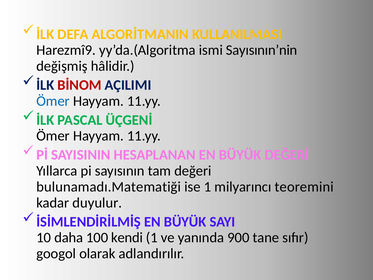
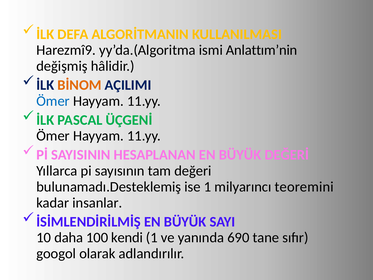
Sayısının’nin: Sayısının’nin -> Anlattım’nin
BİNOM colour: red -> orange
bulunamadı.Matematiği: bulunamadı.Matematiği -> bulunamadı.Desteklemiş
duyulur: duyulur -> insanlar
900: 900 -> 690
